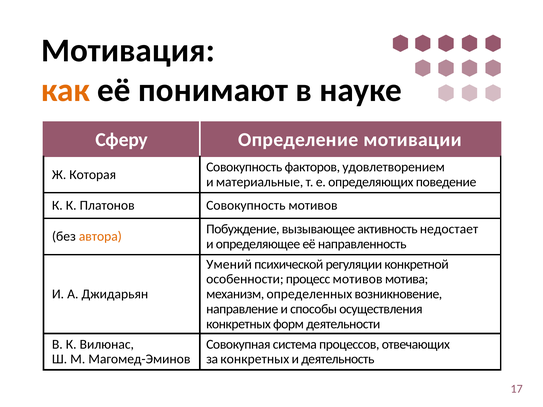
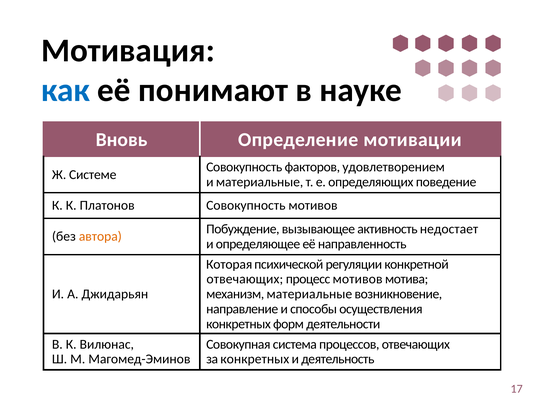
как colour: orange -> blue
Сферу: Сферу -> Вновь
Которая: Которая -> Системе
Умений: Умений -> Которая
особенности at (245, 279): особенности -> отвечающих
механизм определенных: определенных -> материальные
